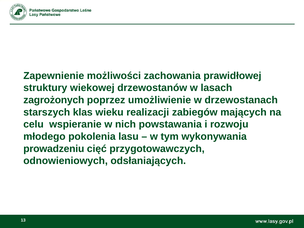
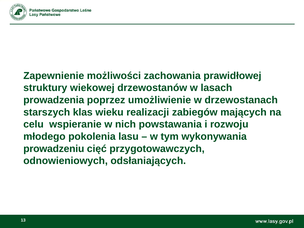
zagrożonych: zagrożonych -> prowadzenia
